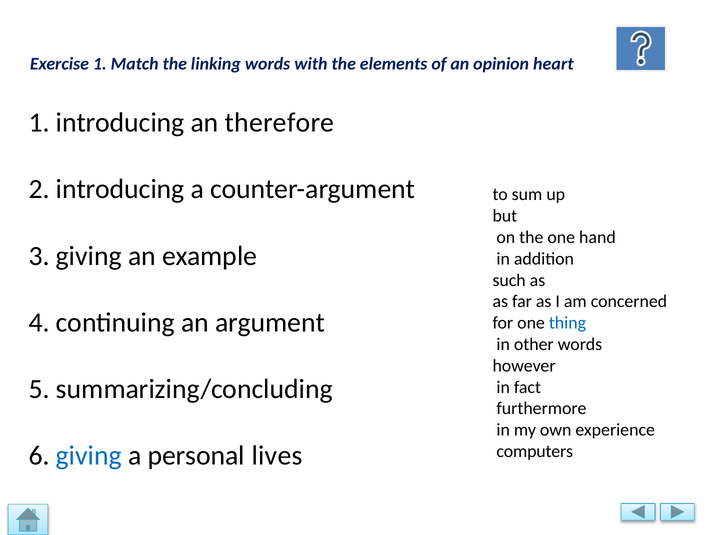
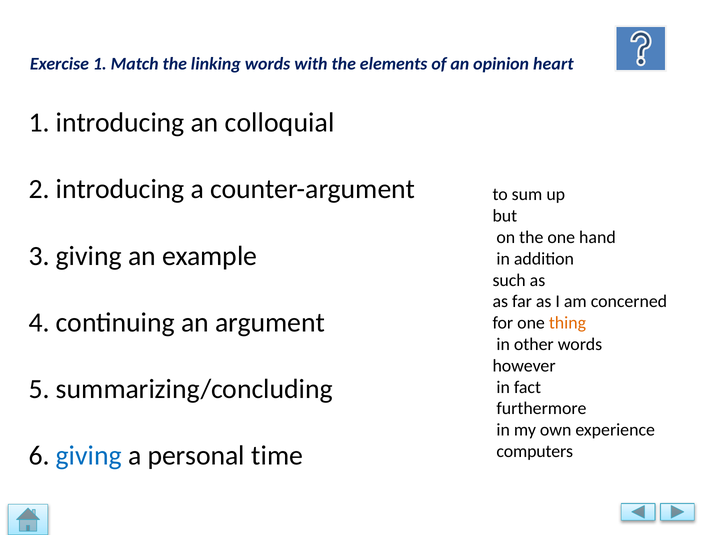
therefore: therefore -> colloquial
thing colour: blue -> orange
lives: lives -> time
